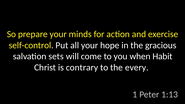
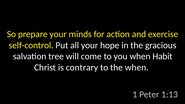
sets: sets -> tree
the every: every -> when
